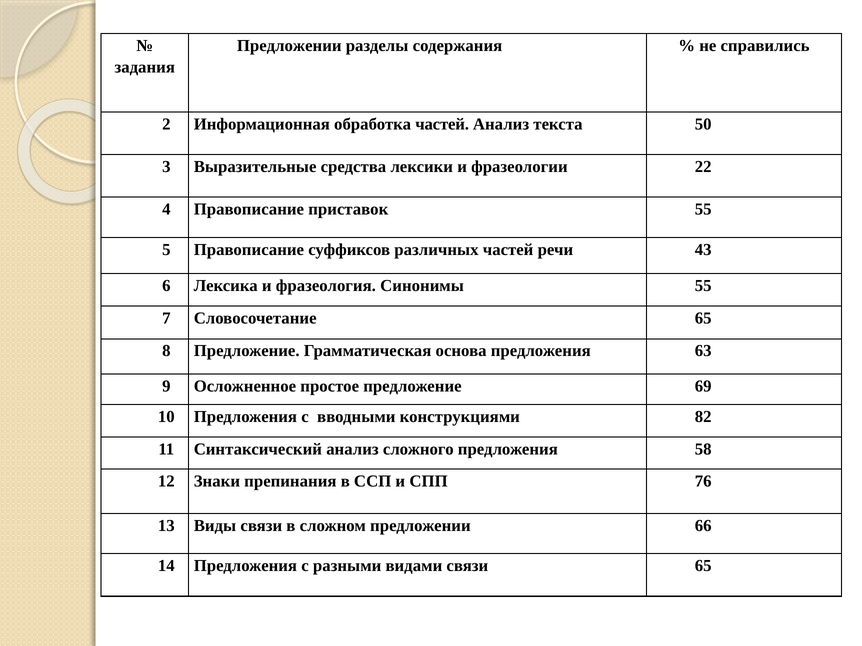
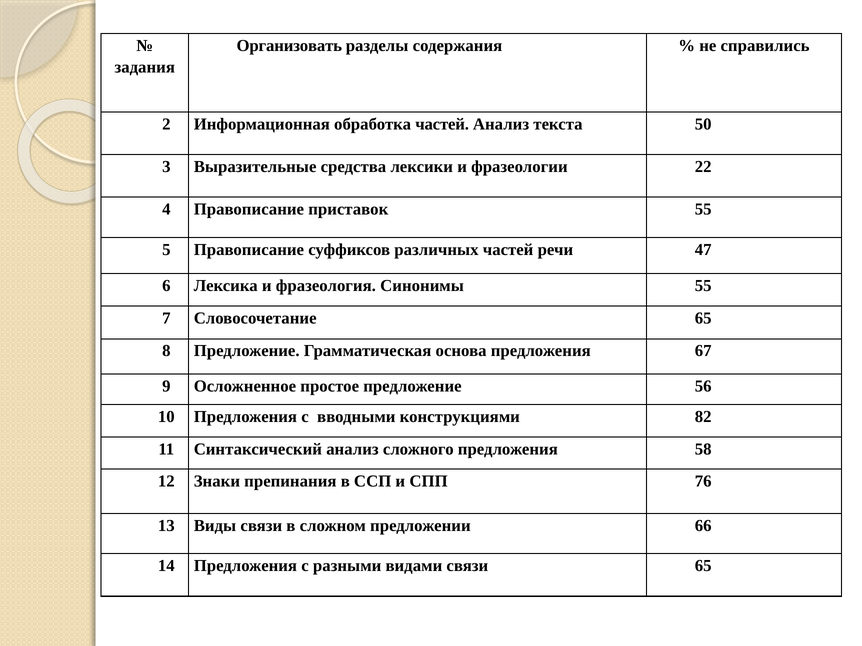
Предложении at (289, 46): Предложении -> Организовать
43: 43 -> 47
63: 63 -> 67
69: 69 -> 56
